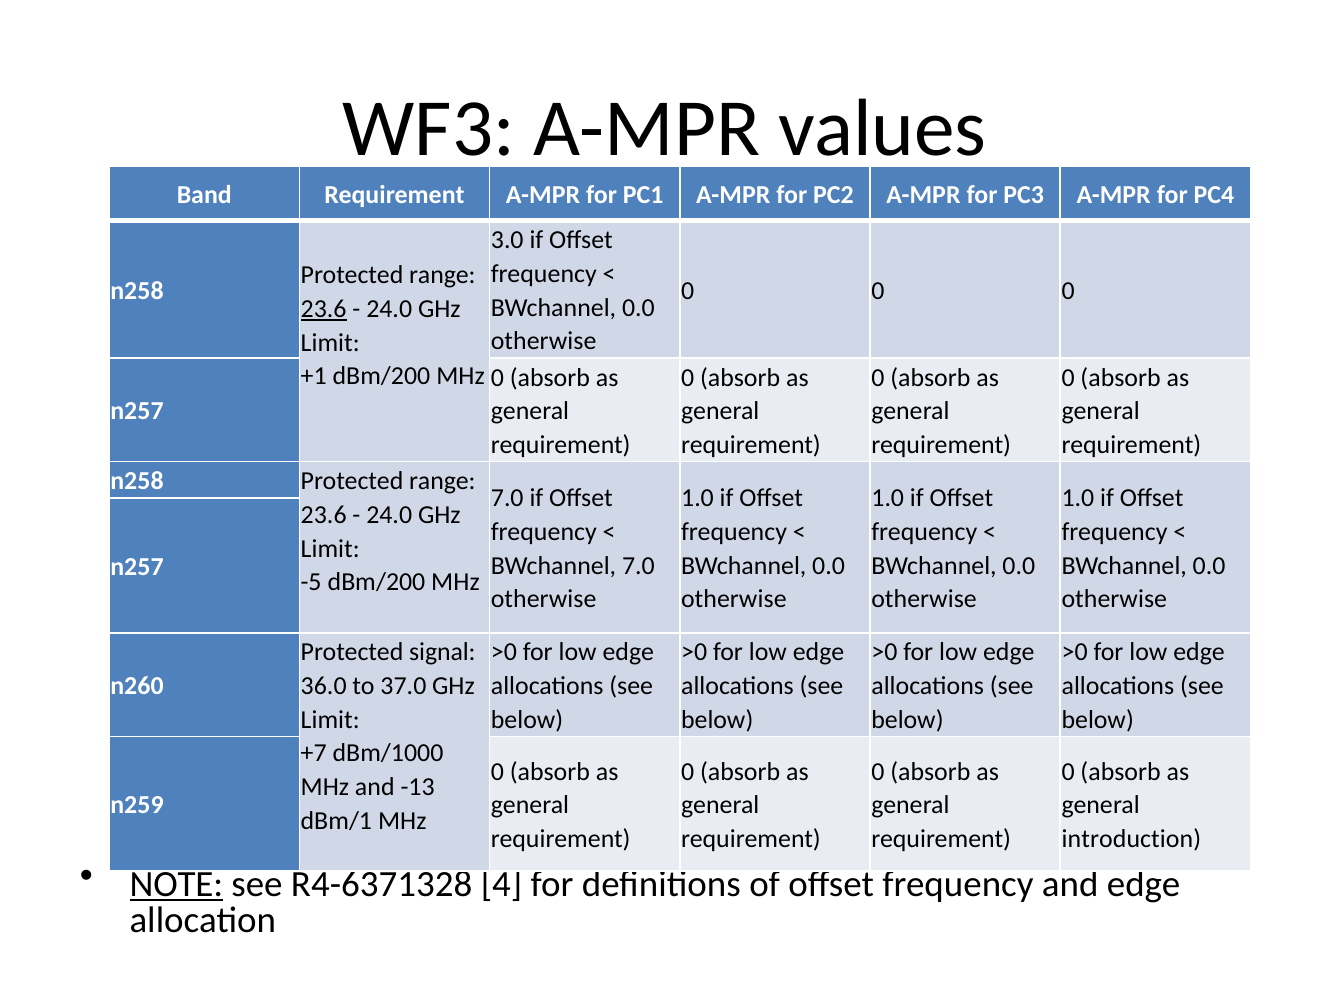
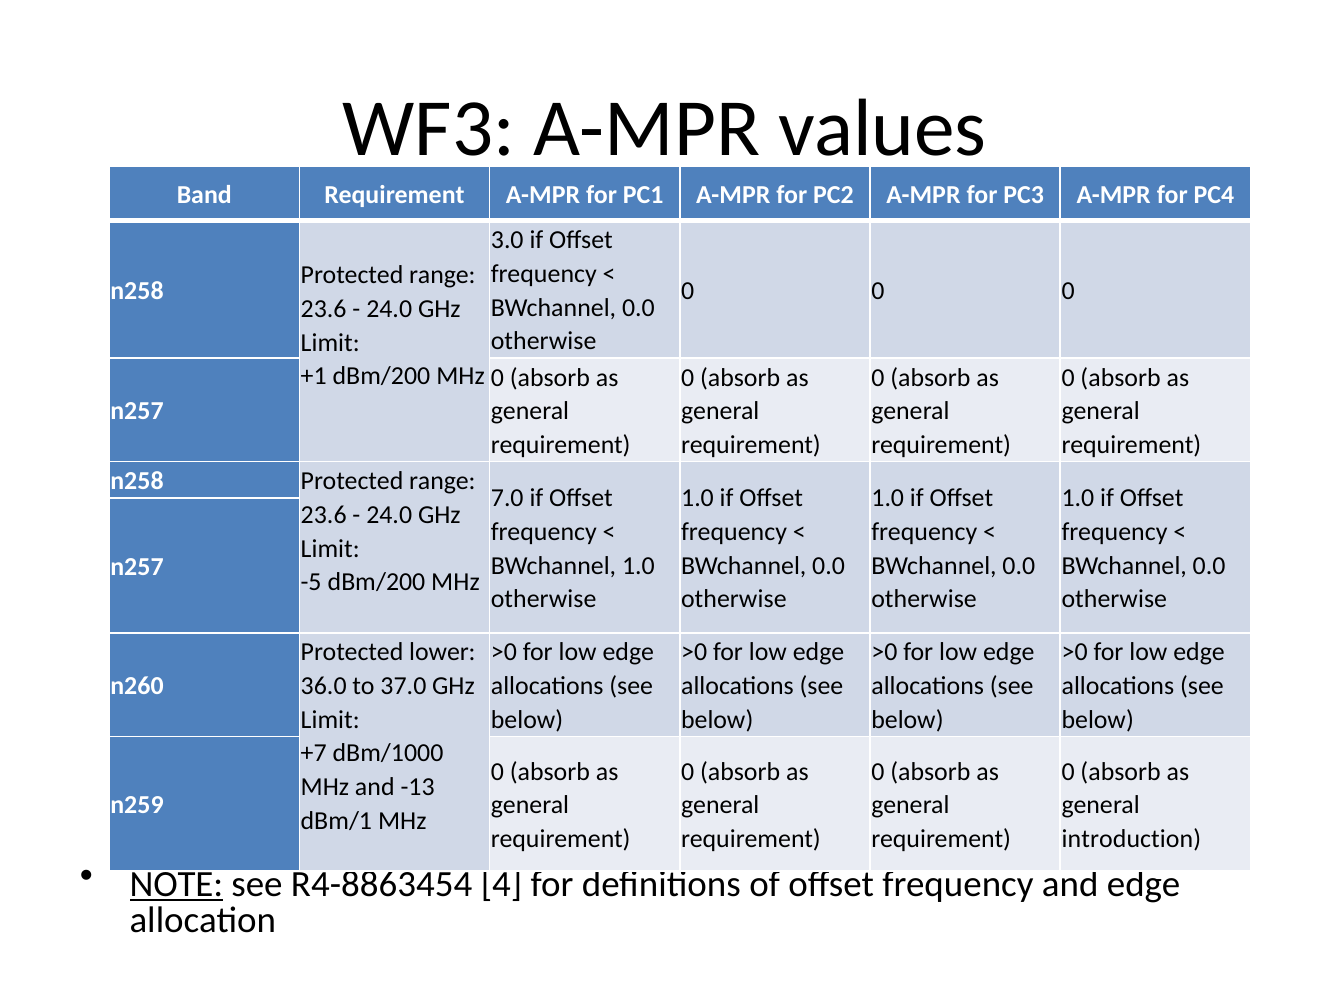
23.6 at (324, 309) underline: present -> none
BWchannel 7.0: 7.0 -> 1.0
signal: signal -> lower
R4-6371328: R4-6371328 -> R4-8863454
